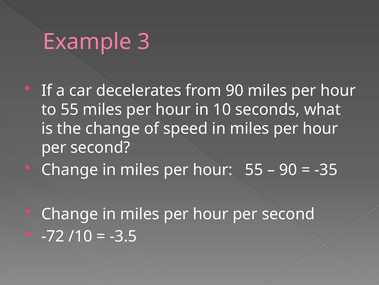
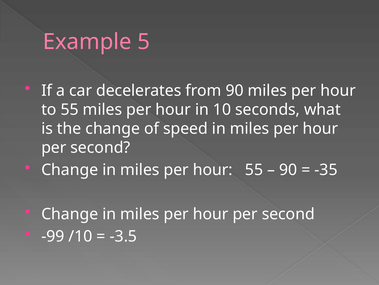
3: 3 -> 5
-72: -72 -> -99
